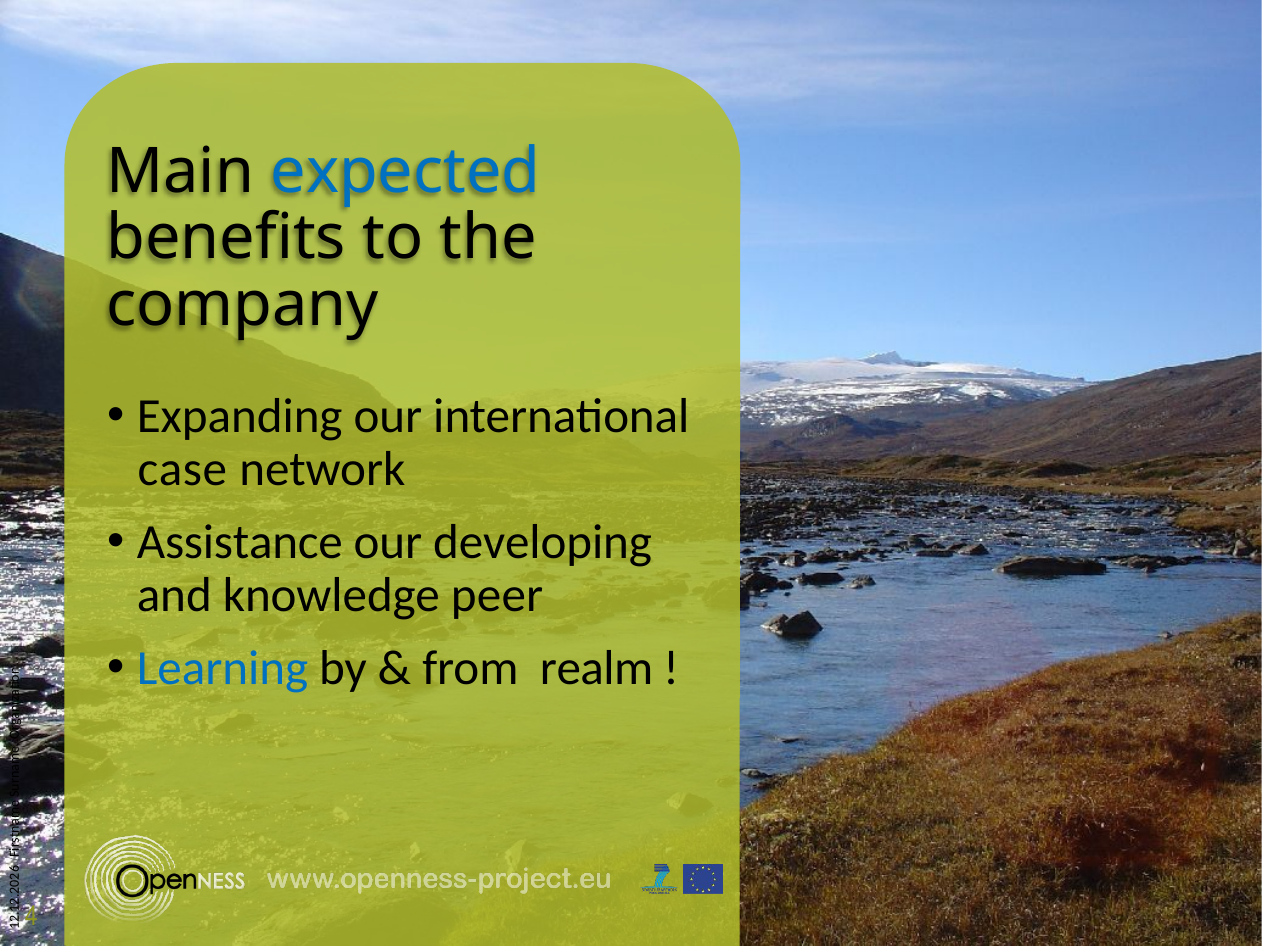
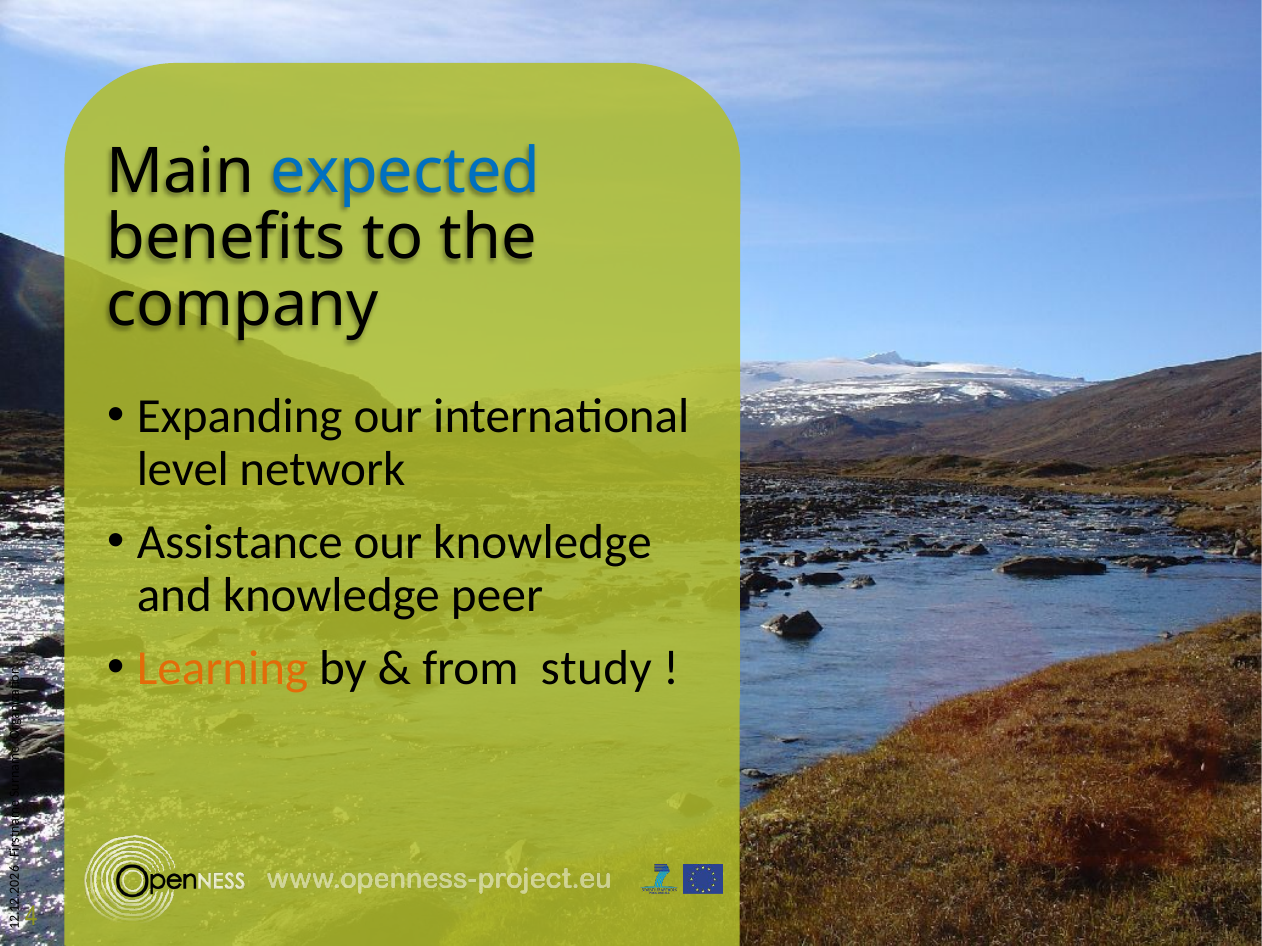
case: case -> level
our developing: developing -> knowledge
Learning colour: blue -> orange
realm: realm -> study
